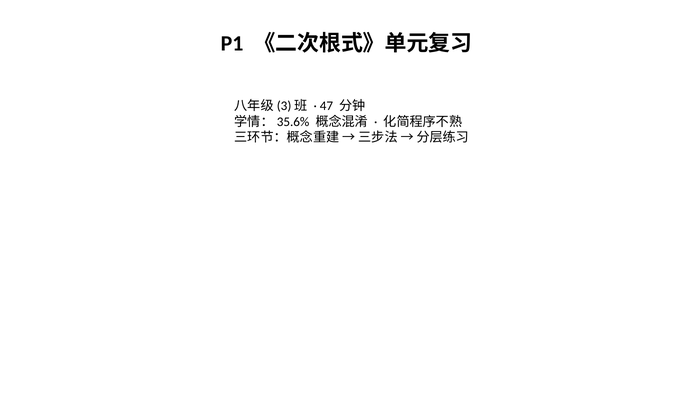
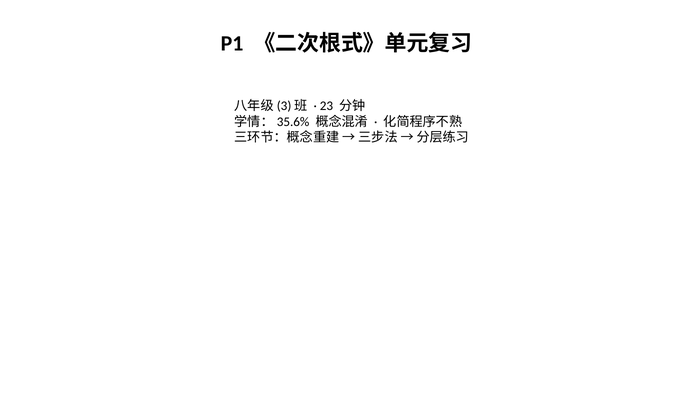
47: 47 -> 23
